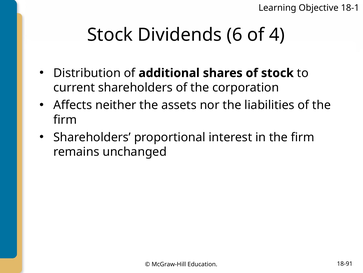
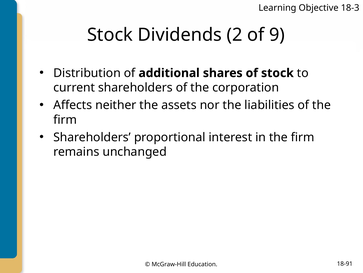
18-1: 18-1 -> 18-3
6: 6 -> 2
4: 4 -> 9
